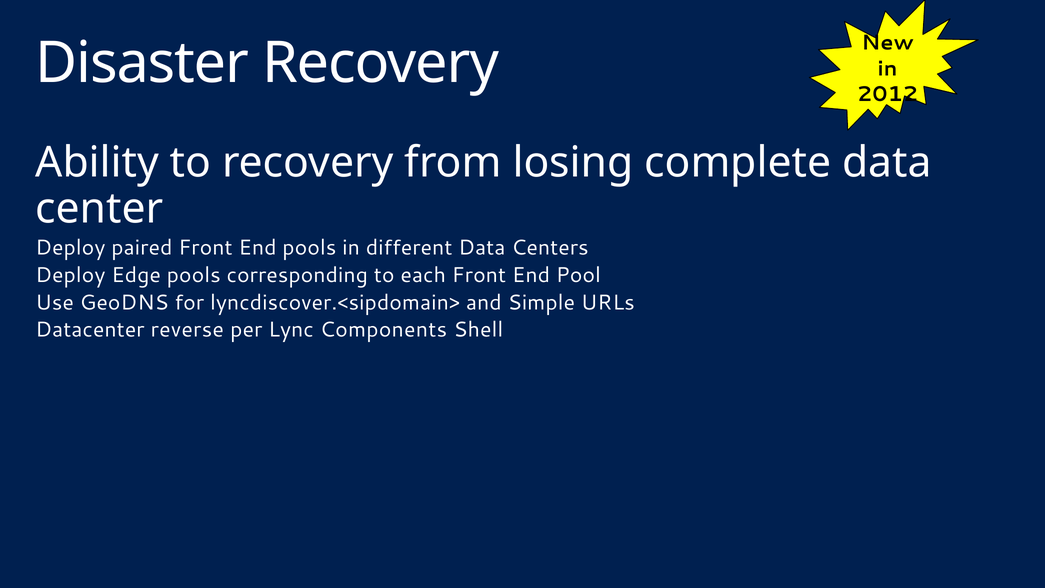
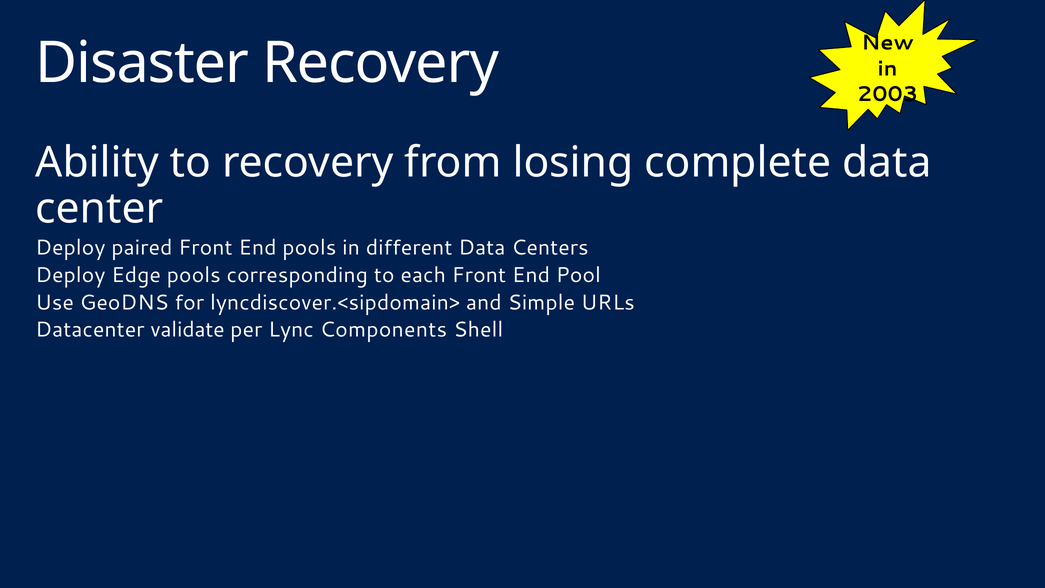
2012: 2012 -> 2003
reverse: reverse -> validate
